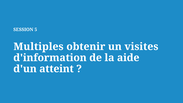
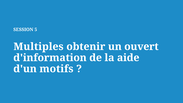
visites: visites -> ouvert
atteint: atteint -> motifs
